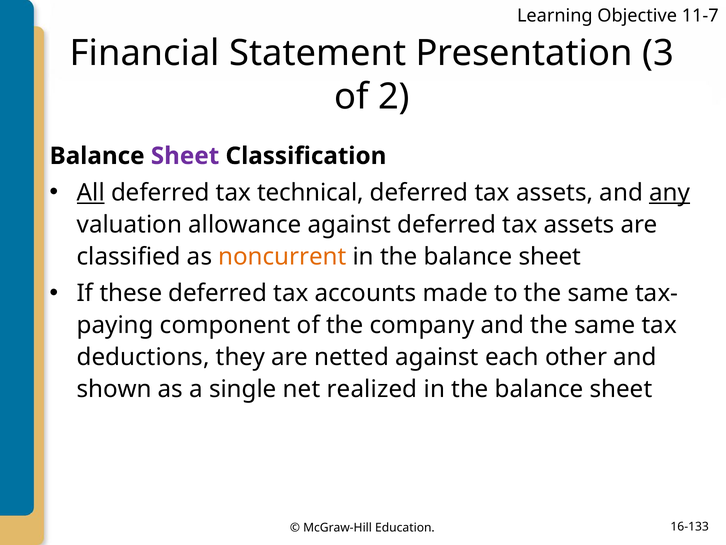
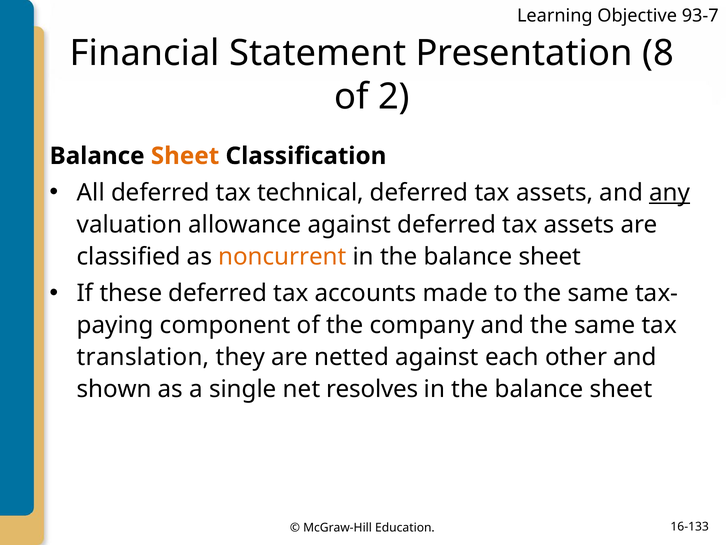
11-7: 11-7 -> 93-7
3: 3 -> 8
Sheet at (185, 156) colour: purple -> orange
All underline: present -> none
deductions: deductions -> translation
realized: realized -> resolves
